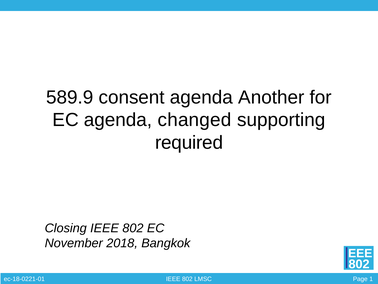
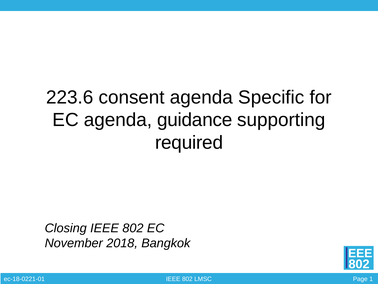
589.9: 589.9 -> 223.6
Another: Another -> Specific
changed: changed -> guidance
